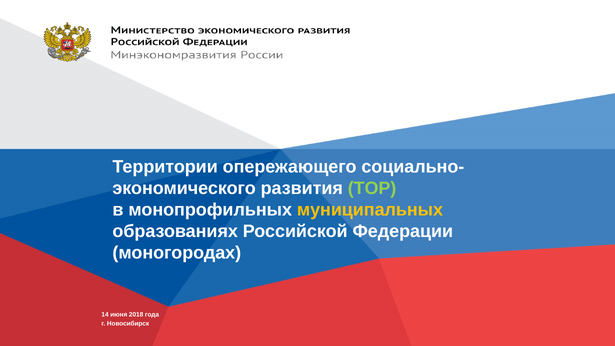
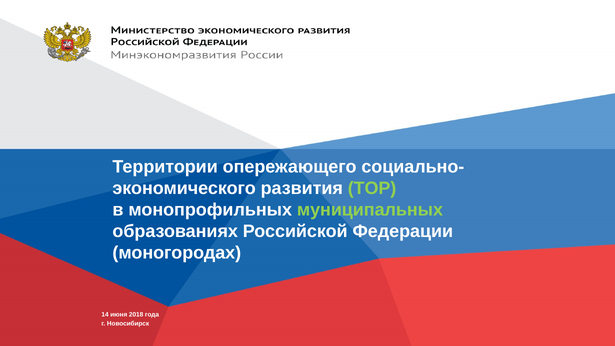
муниципальных colour: yellow -> light green
